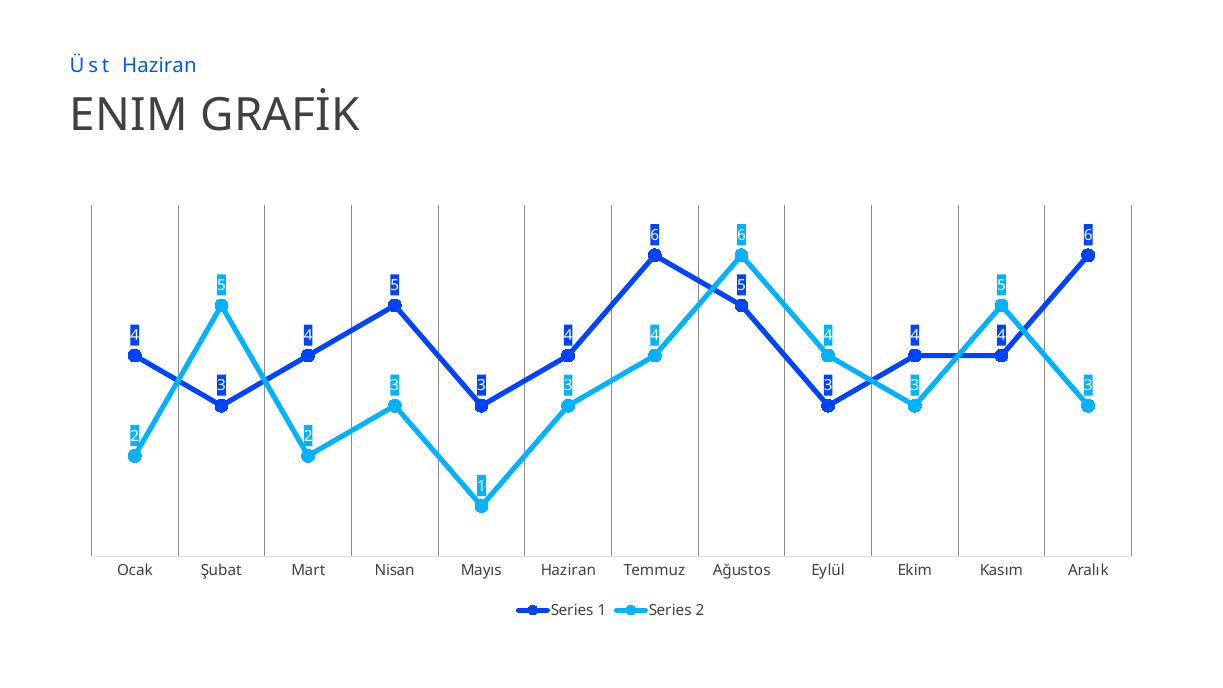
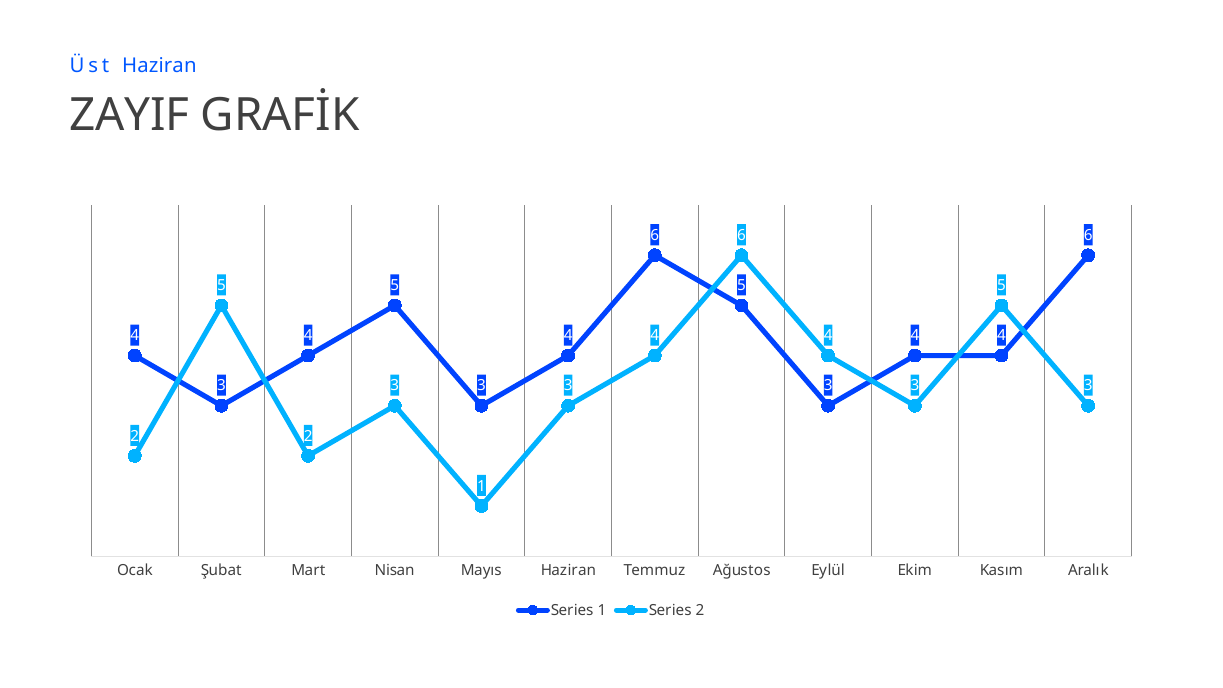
ENIM: ENIM -> ZAYIF
